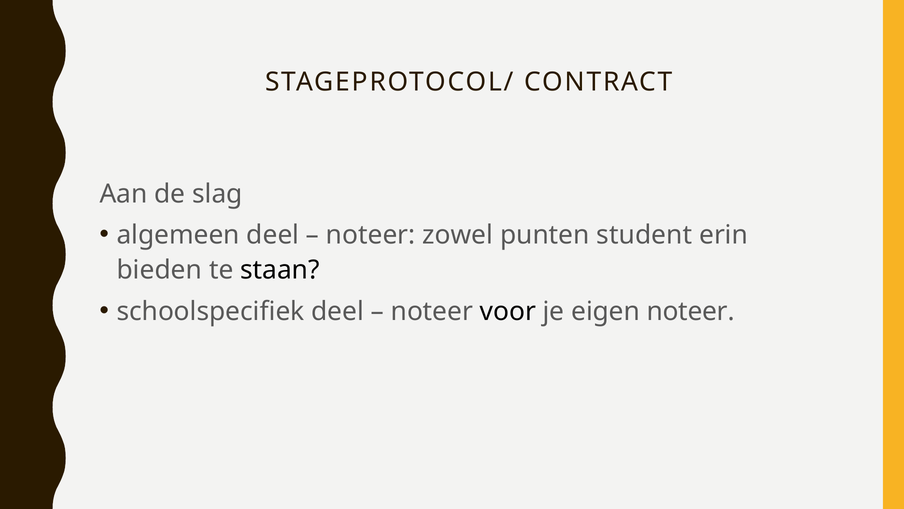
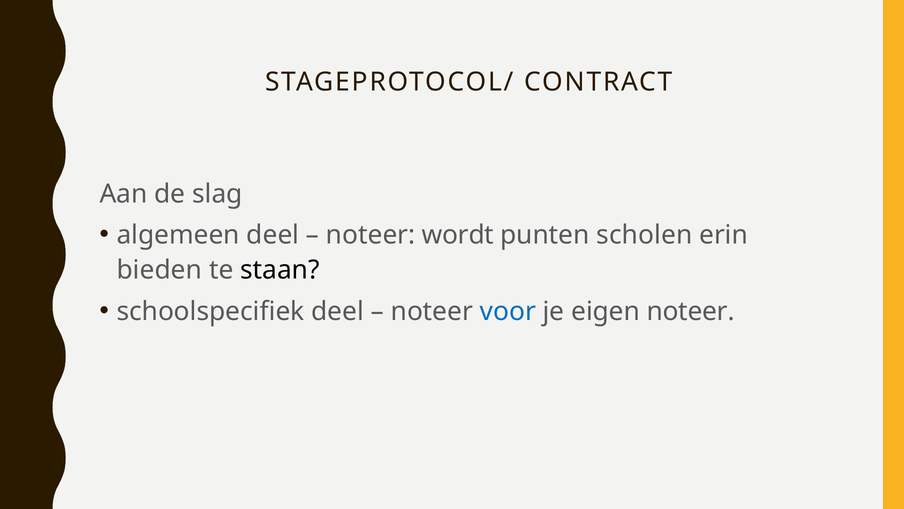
zowel: zowel -> wordt
student: student -> scholen
voor colour: black -> blue
